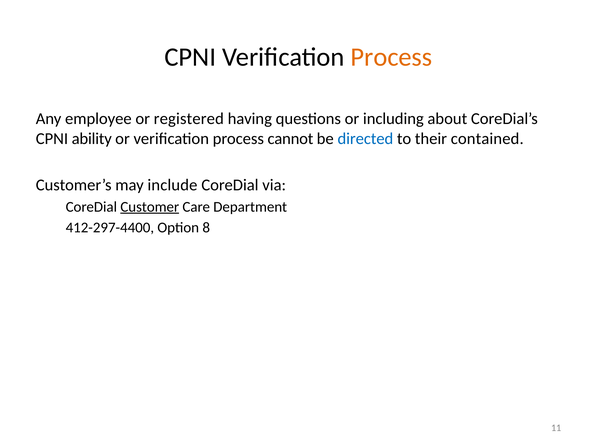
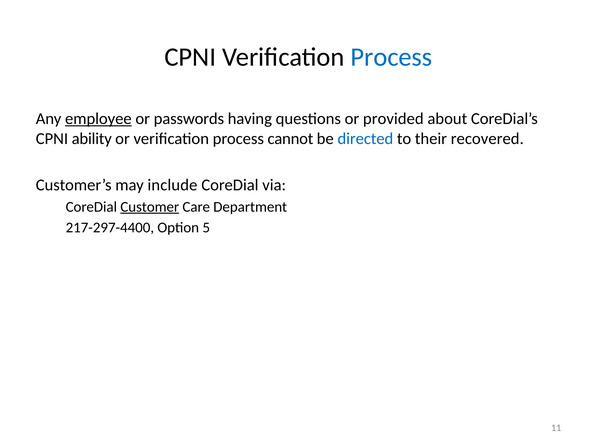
Process at (391, 57) colour: orange -> blue
employee underline: none -> present
registered: registered -> passwords
including: including -> provided
contained: contained -> recovered
412-297-4400: 412-297-4400 -> 217-297-4400
8: 8 -> 5
